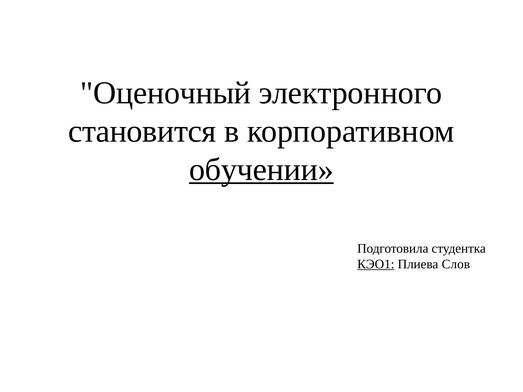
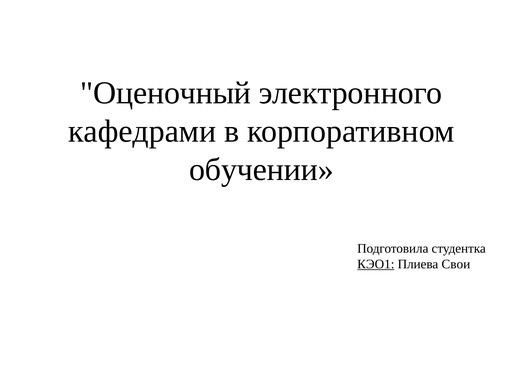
становится: становится -> кафедрами
обучении underline: present -> none
Слов: Слов -> Свои
